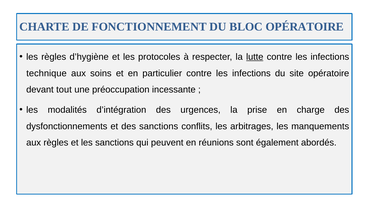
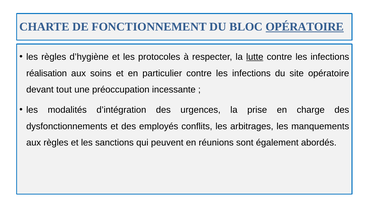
OPÉRATOIRE at (305, 27) underline: none -> present
technique: technique -> réalisation
des sanctions: sanctions -> employés
